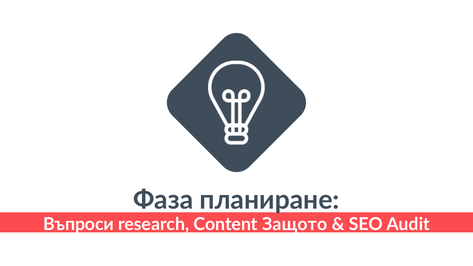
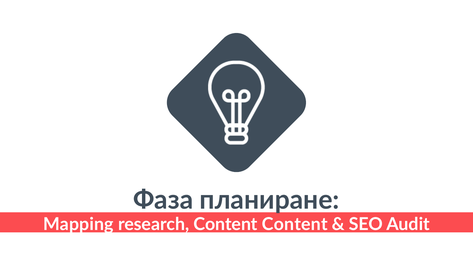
Въпроси: Въпроси -> Mapping
Content Защото: Защото -> Content
